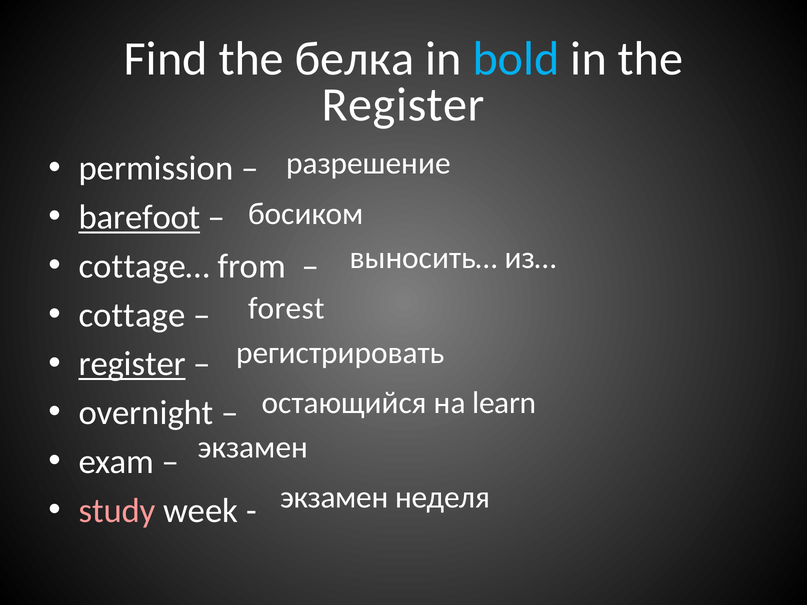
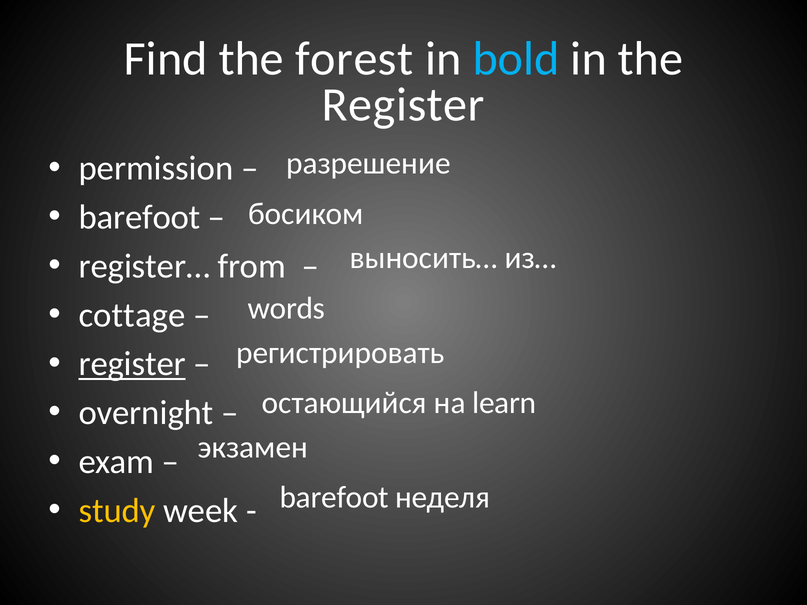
белка: белка -> forest
barefoot at (140, 217) underline: present -> none
cottage…: cottage… -> register…
forest: forest -> words
экзамен at (334, 498): экзамен -> barefoot
study colour: pink -> yellow
